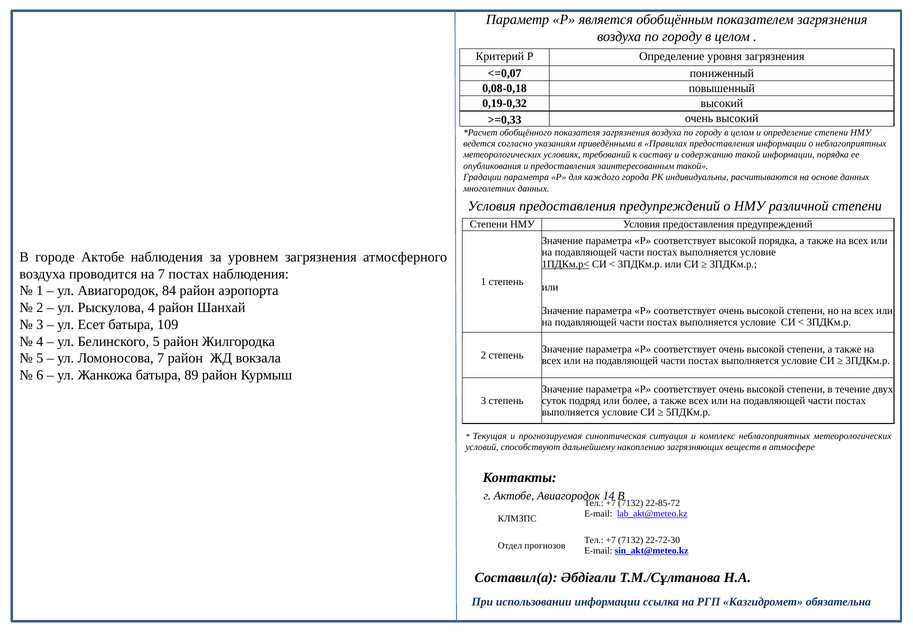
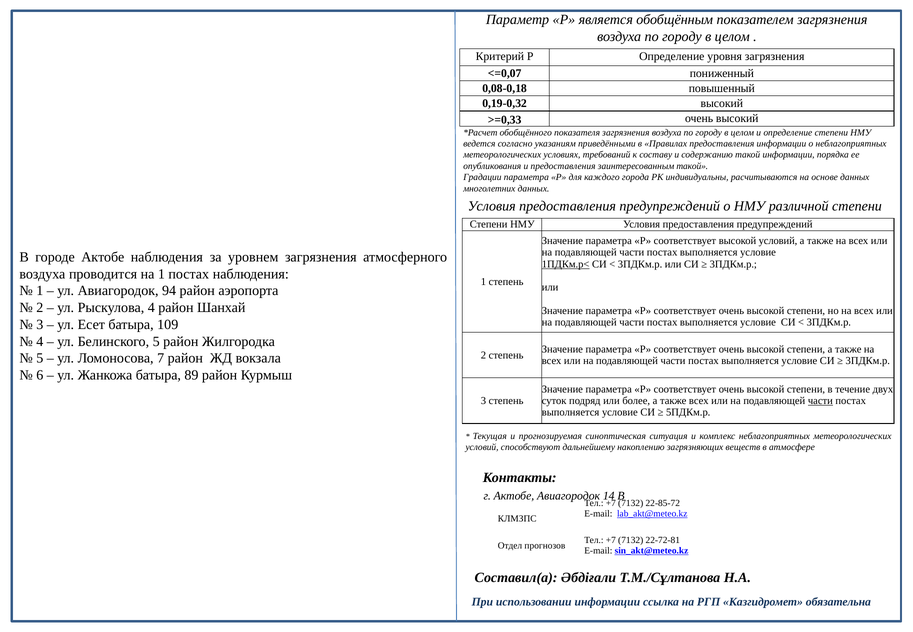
высокой порядка: порядка -> условий
на 7: 7 -> 1
84: 84 -> 94
части at (820, 401) underline: none -> present
22-72-30: 22-72-30 -> 22-72-81
